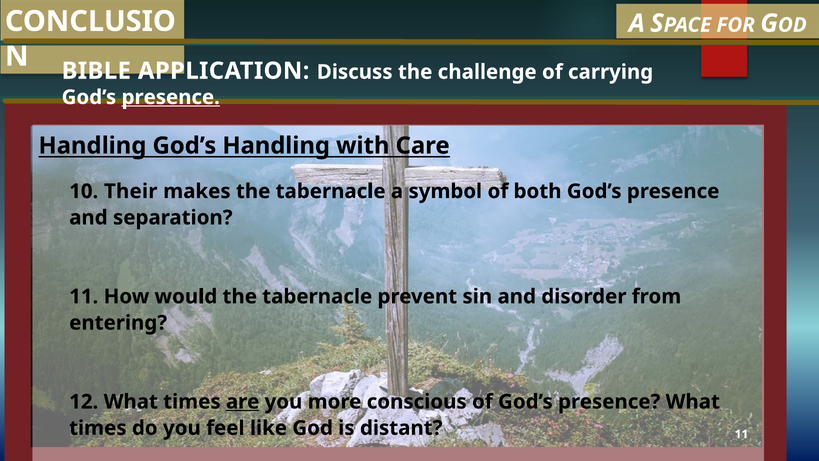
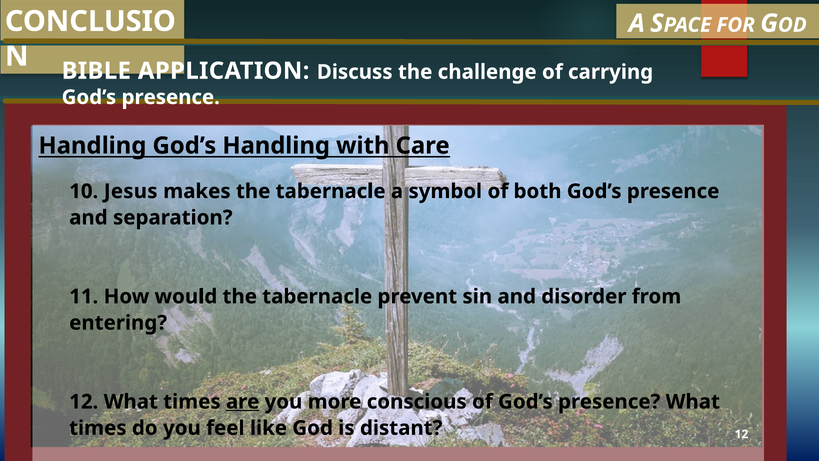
presence at (171, 97) underline: present -> none
Their: Their -> Jesus
distant 11: 11 -> 12
